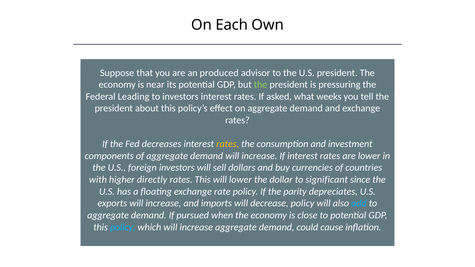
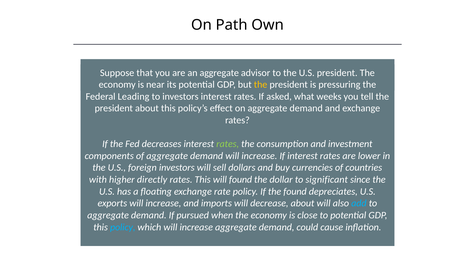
Each: Each -> Path
an produced: produced -> aggregate
the at (261, 85) colour: light green -> yellow
rates at (228, 144) colour: yellow -> light green
will lower: lower -> found
the parity: parity -> found
decrease policy: policy -> about
